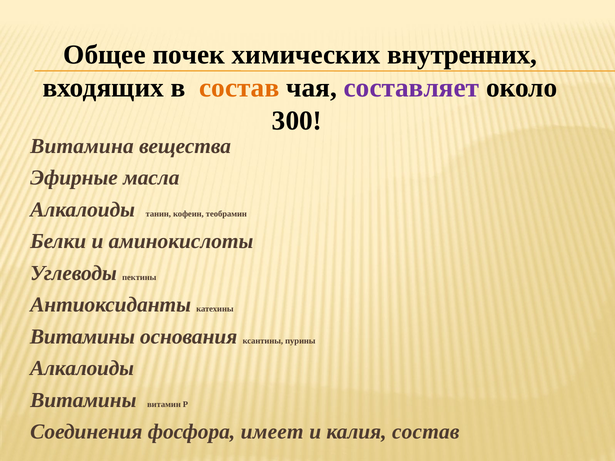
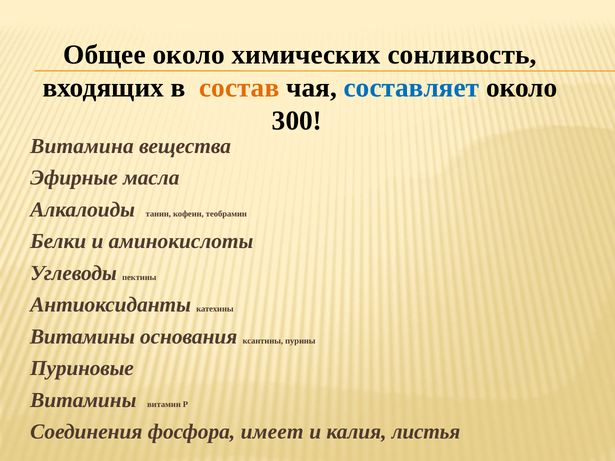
Общее почек: почек -> около
внутренних: внутренних -> сонливость
составляет colour: purple -> blue
Алкалоиды at (82, 369): Алкалоиды -> Пуриновые
калия состав: состав -> листья
